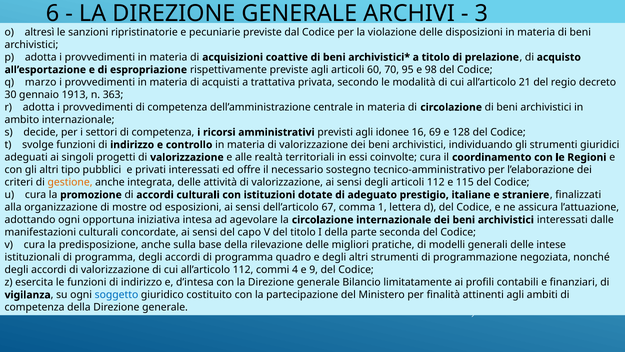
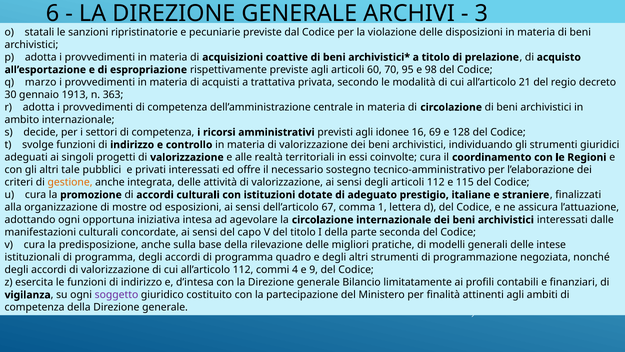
altresì: altresì -> statali
tipo: tipo -> tale
soggetto colour: blue -> purple
